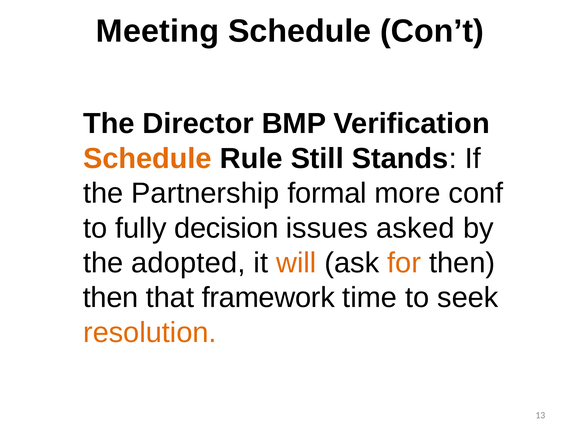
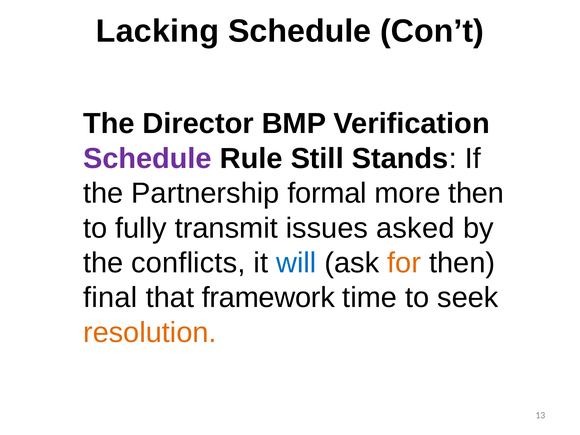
Meeting: Meeting -> Lacking
Schedule at (147, 159) colour: orange -> purple
more conf: conf -> then
decision: decision -> transmit
adopted: adopted -> conflicts
will colour: orange -> blue
then at (111, 298): then -> final
